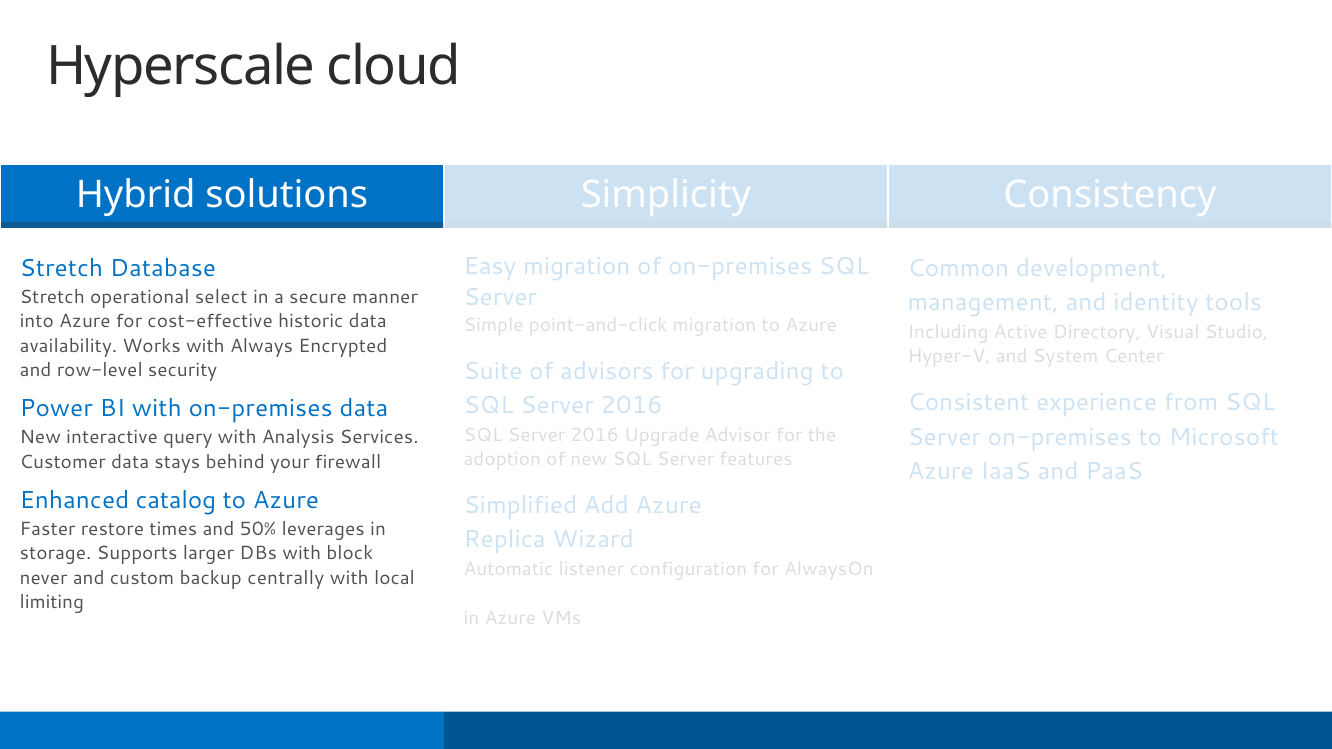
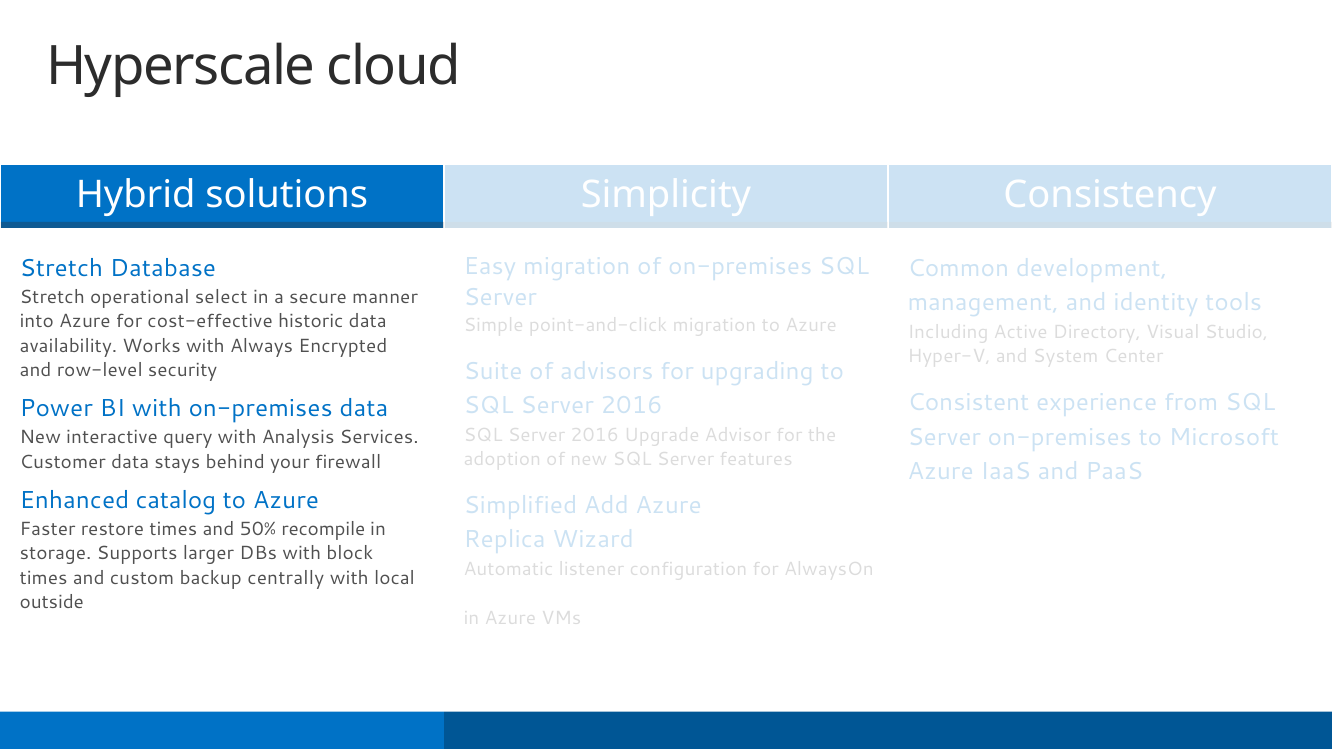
leverages: leverages -> recompile
never at (44, 578): never -> times
limiting: limiting -> outside
